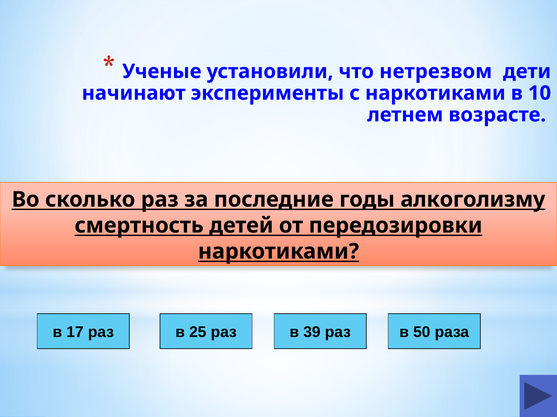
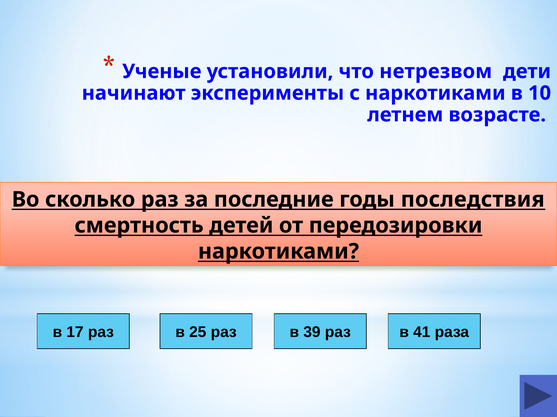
алкоголизму: алкоголизму -> последствия
50: 50 -> 41
